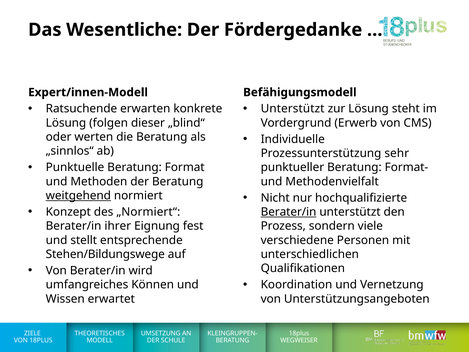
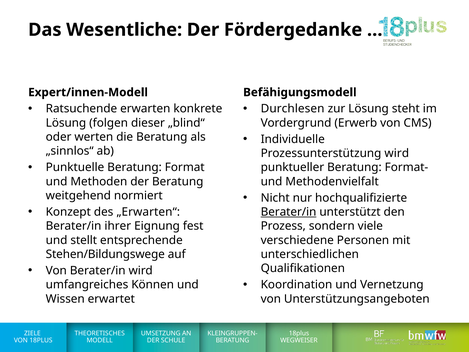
Unterstützt at (293, 109): Unterstützt -> Durchlesen
Prozessunterstützung sehr: sehr -> wird
weitgehend underline: present -> none
„Normiert“: „Normiert“ -> „Erwarten“
